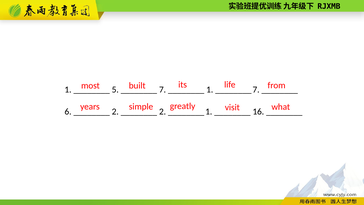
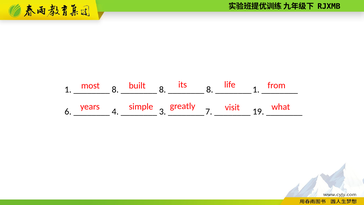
5 at (115, 90): 5 -> 8
7 at (163, 90): 7 -> 8
1 at (210, 90): 1 -> 8
7 at (256, 90): 7 -> 1
2 at (115, 111): 2 -> 4
2 at (163, 111): 2 -> 3
1 at (209, 111): 1 -> 7
16: 16 -> 19
